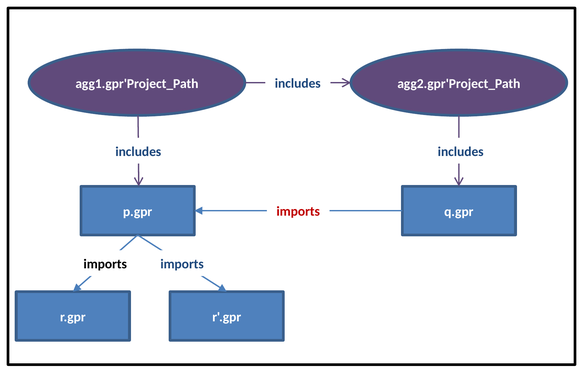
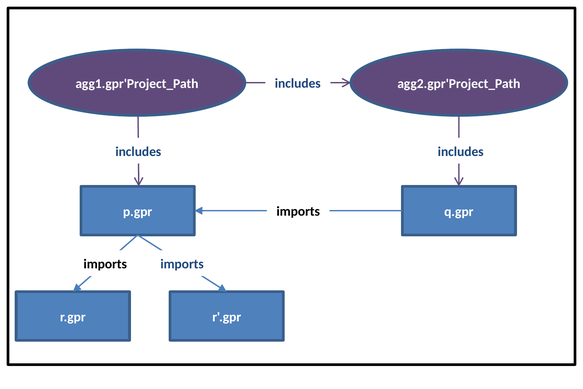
imports at (298, 211) colour: red -> black
